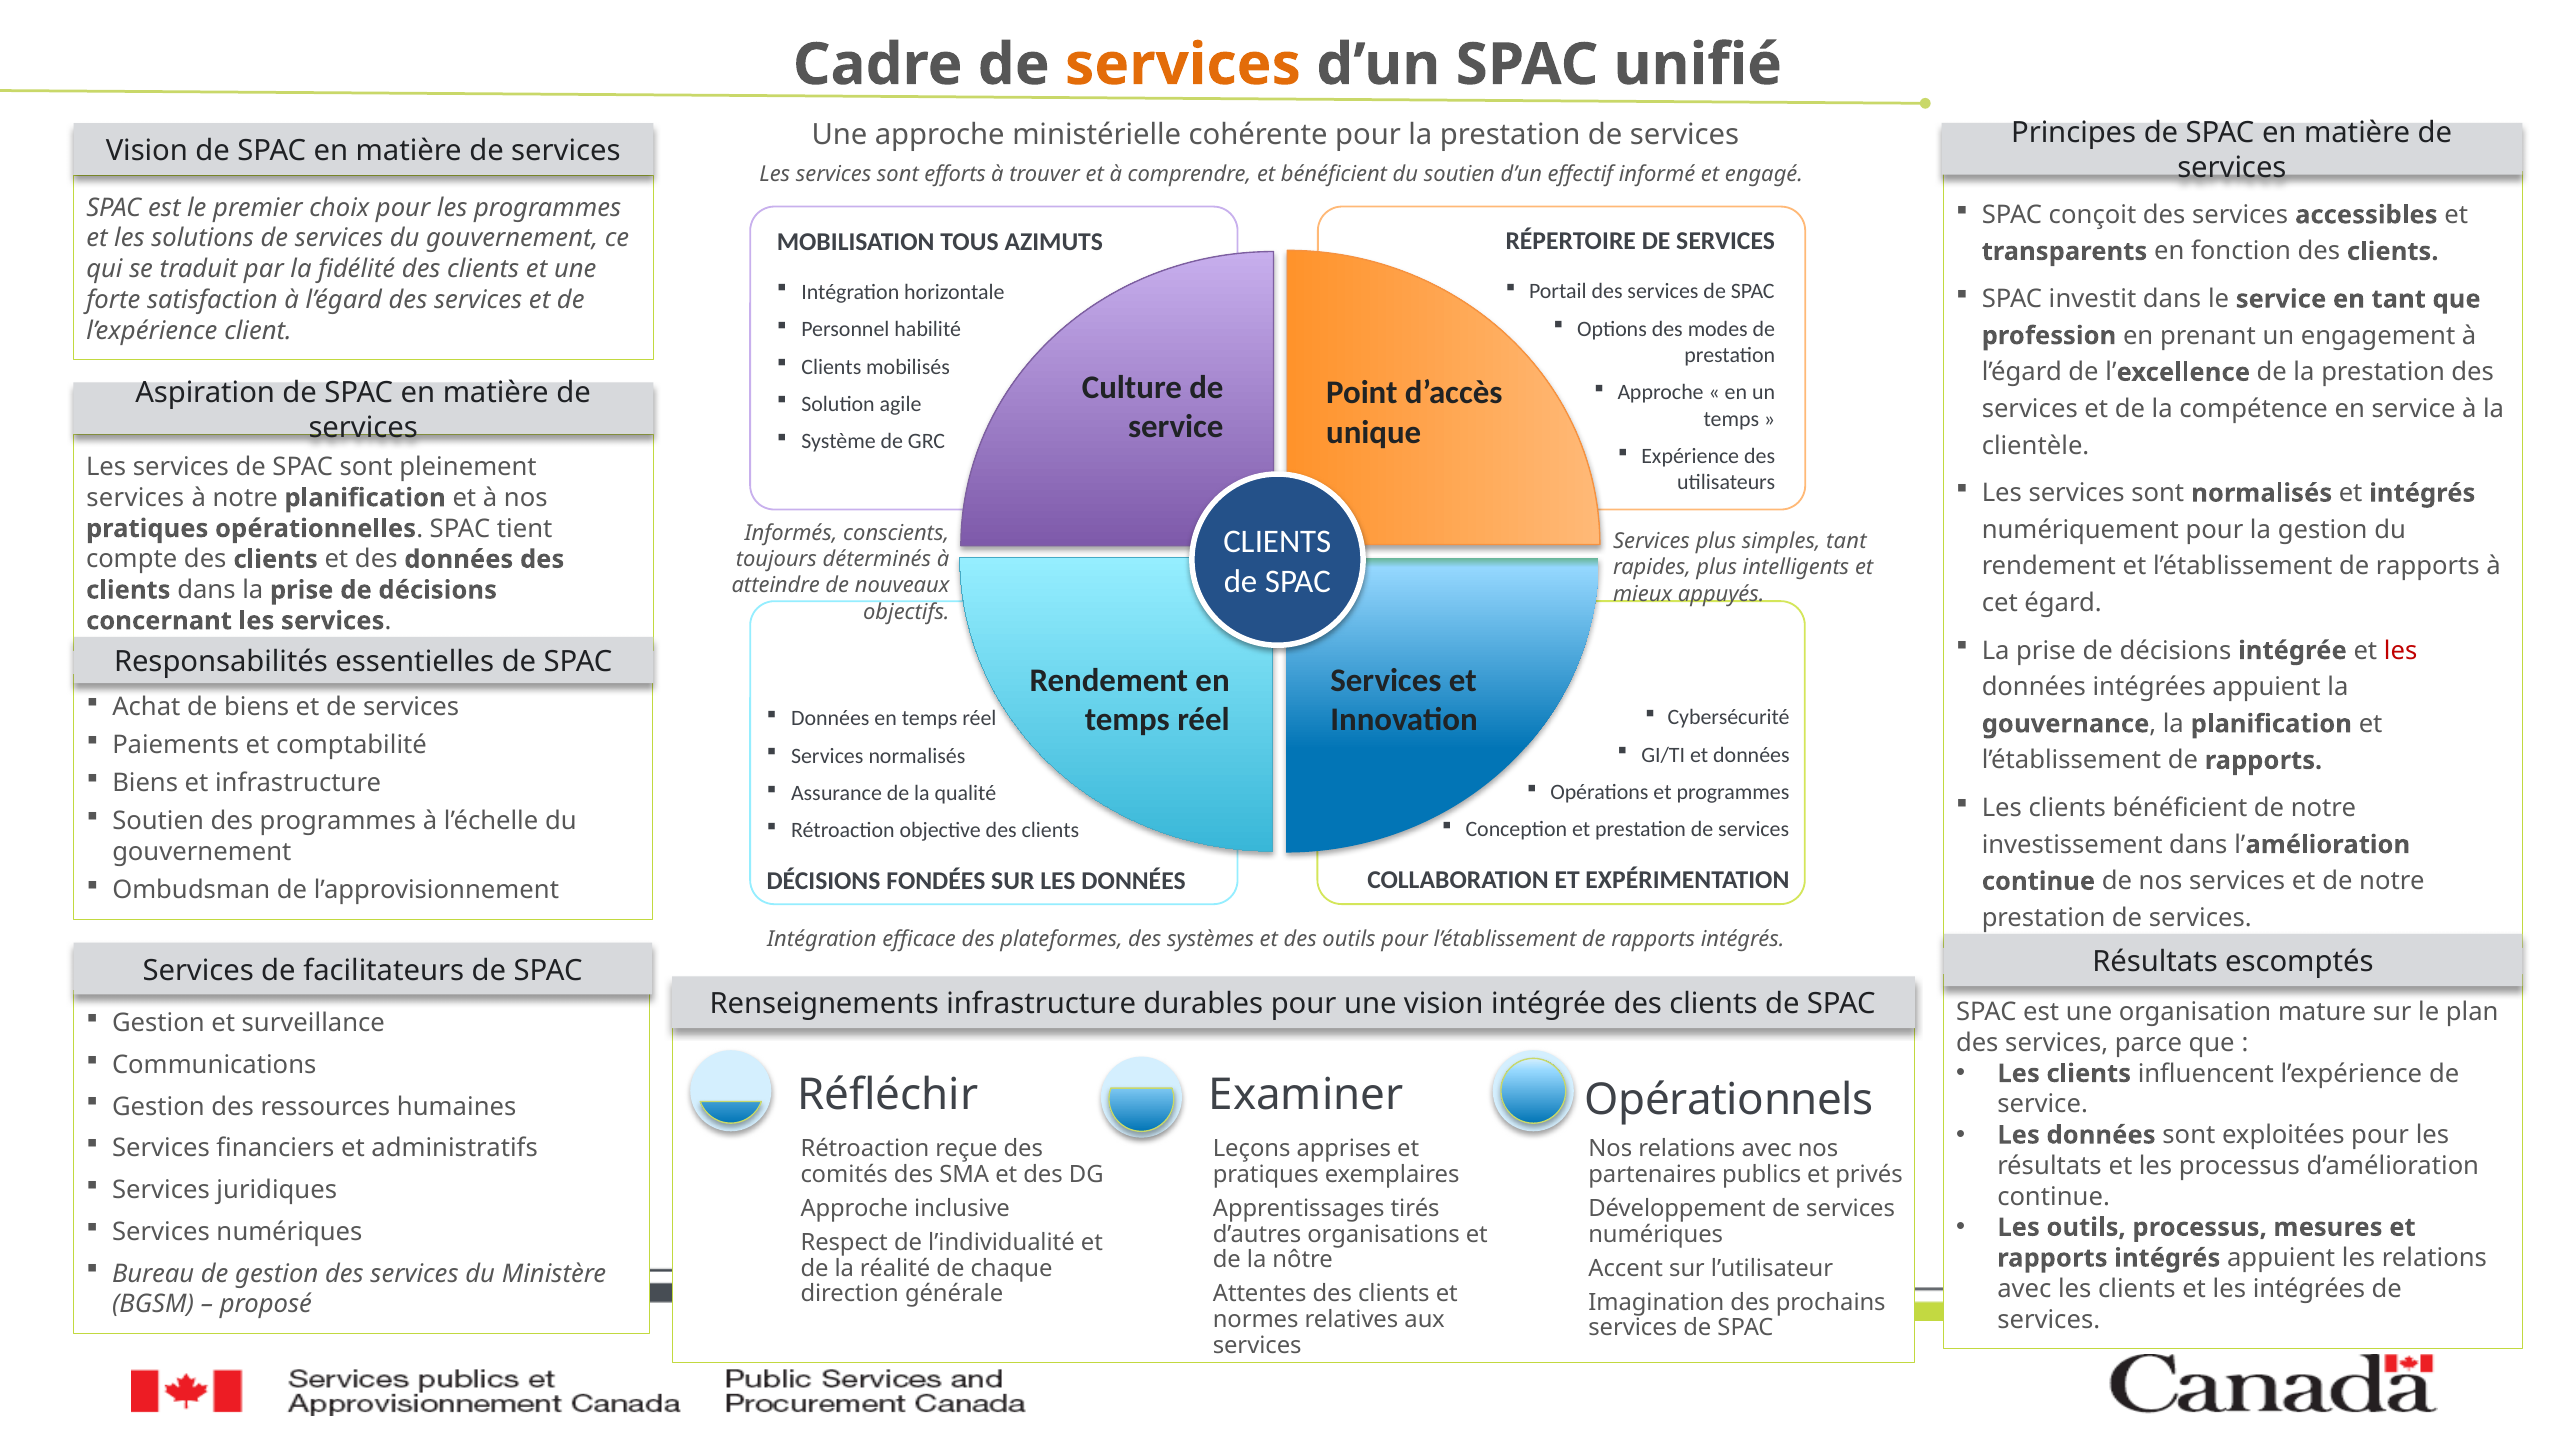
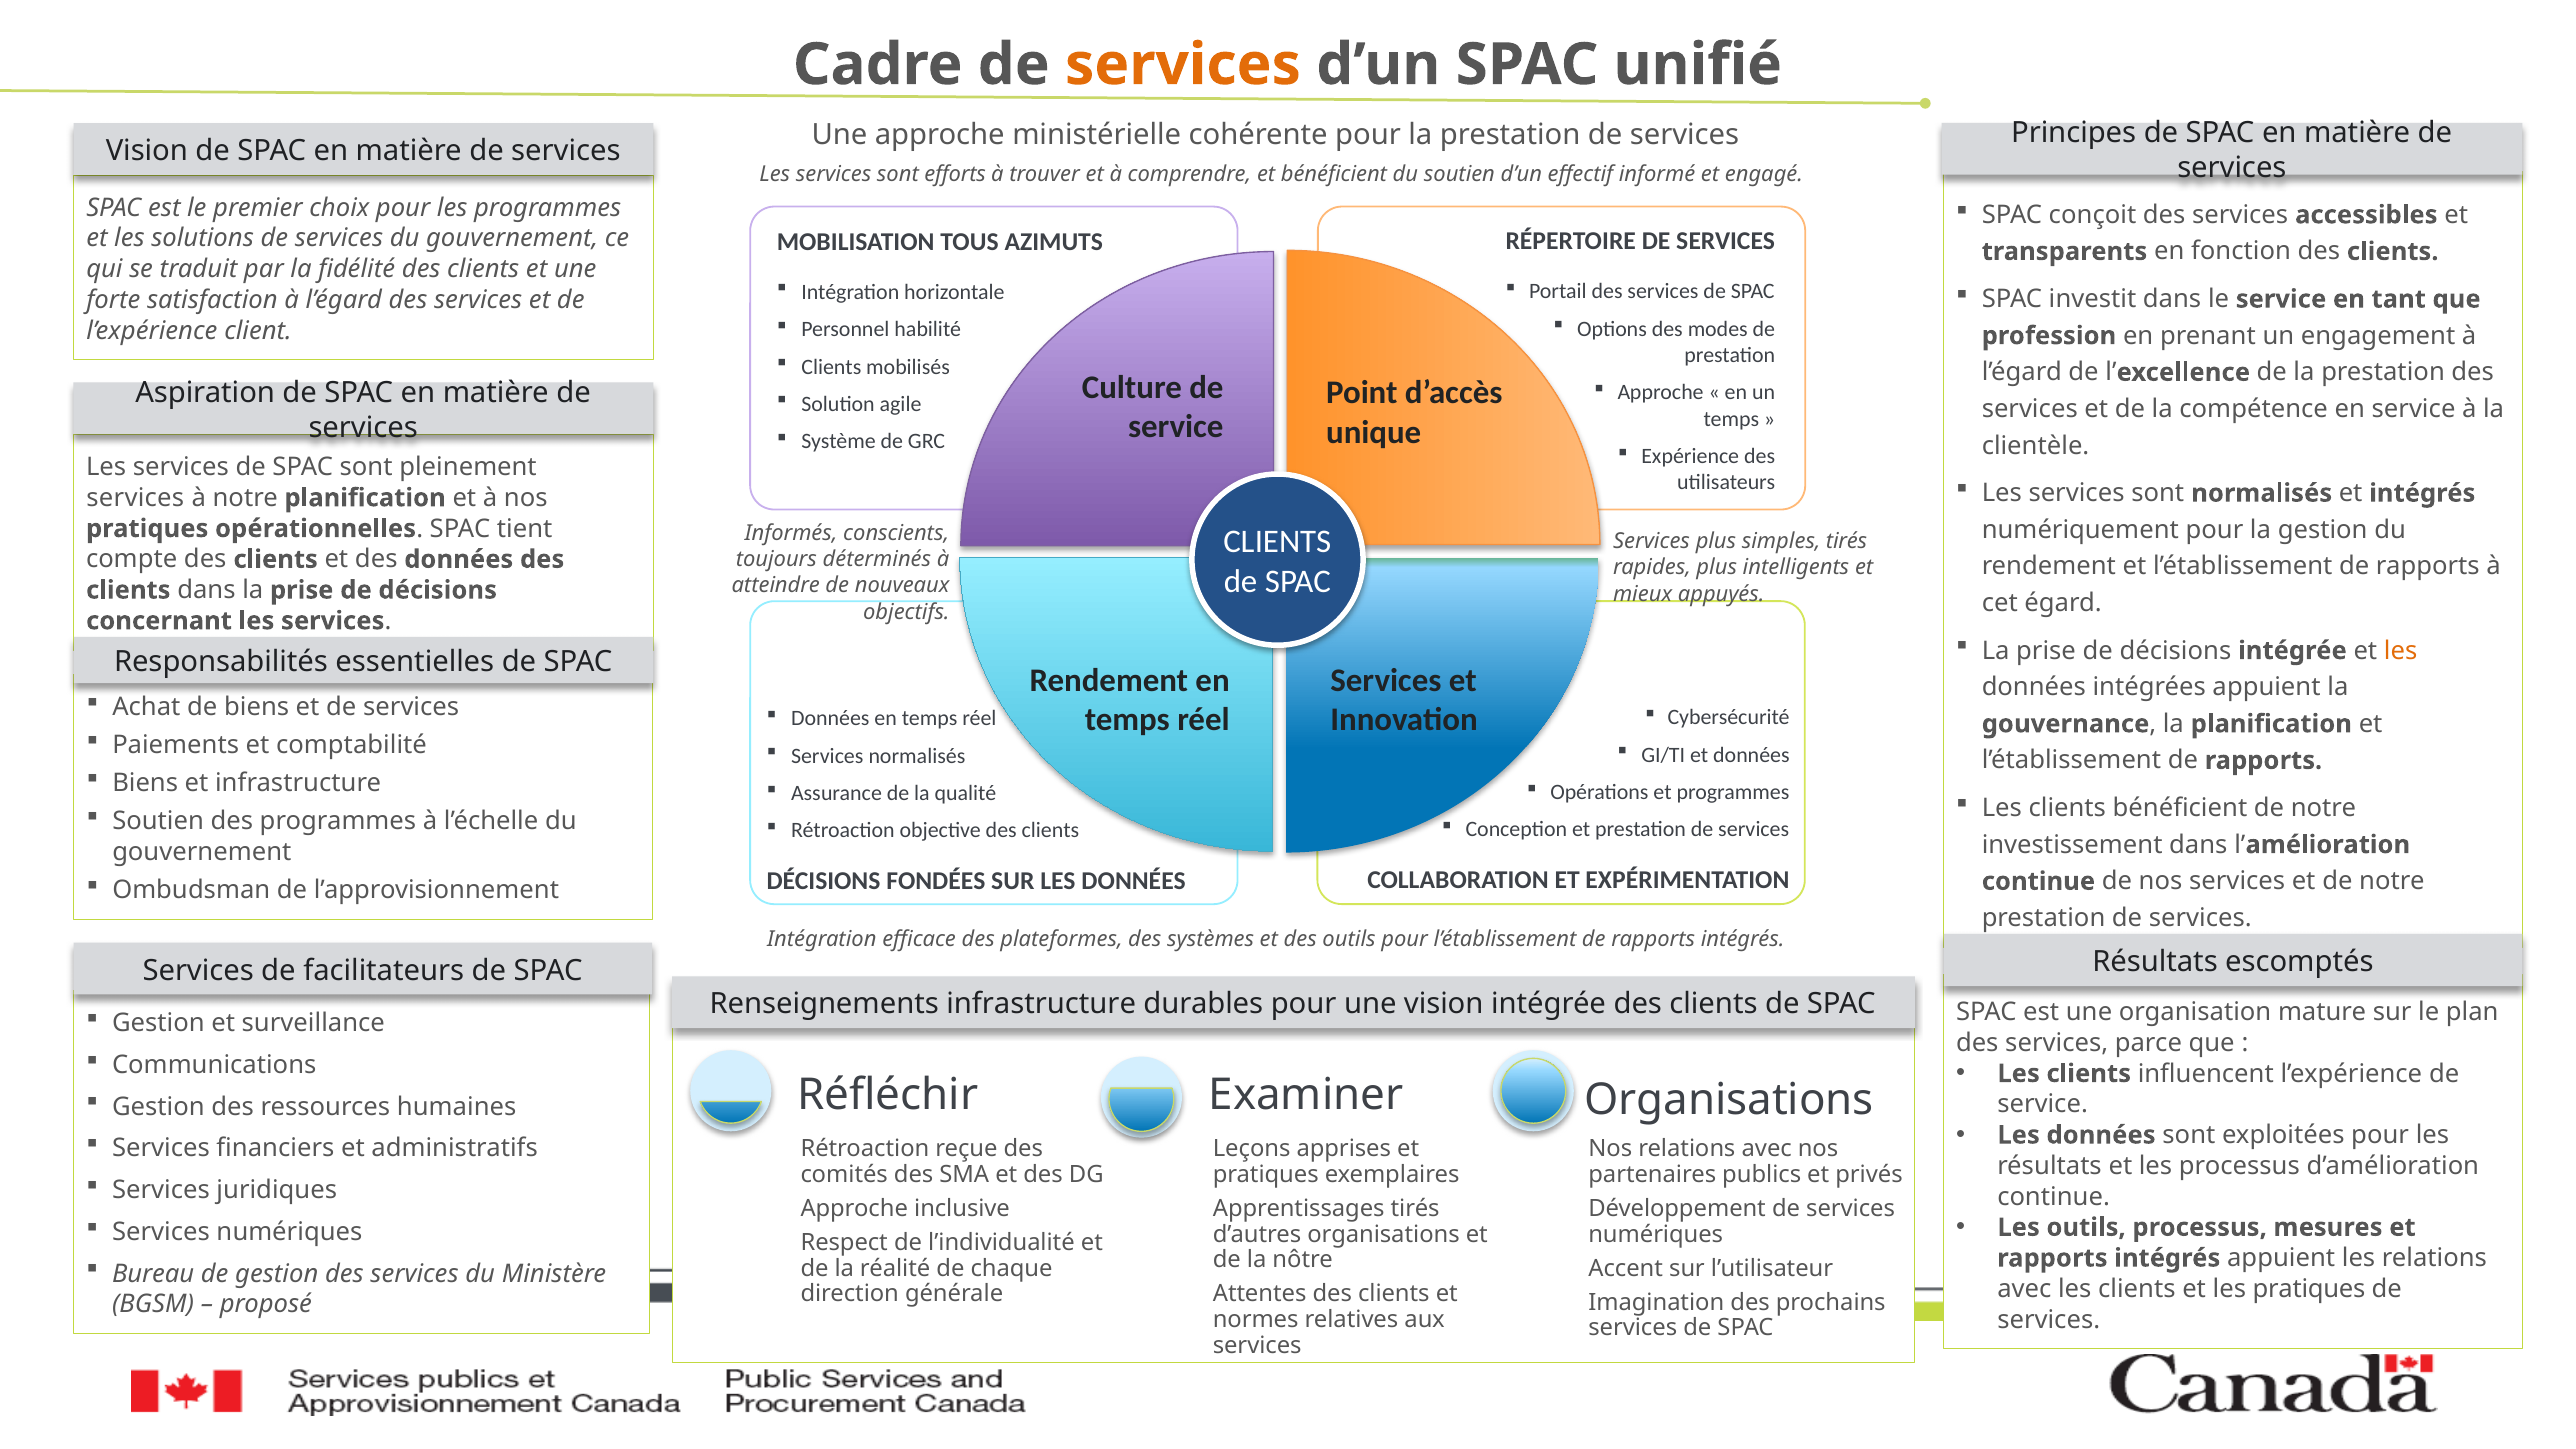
simples tant: tant -> tirés
les at (2401, 651) colour: red -> orange
Opérationnels at (1729, 1100): Opérationnels -> Organisations
les intégrées: intégrées -> pratiques
